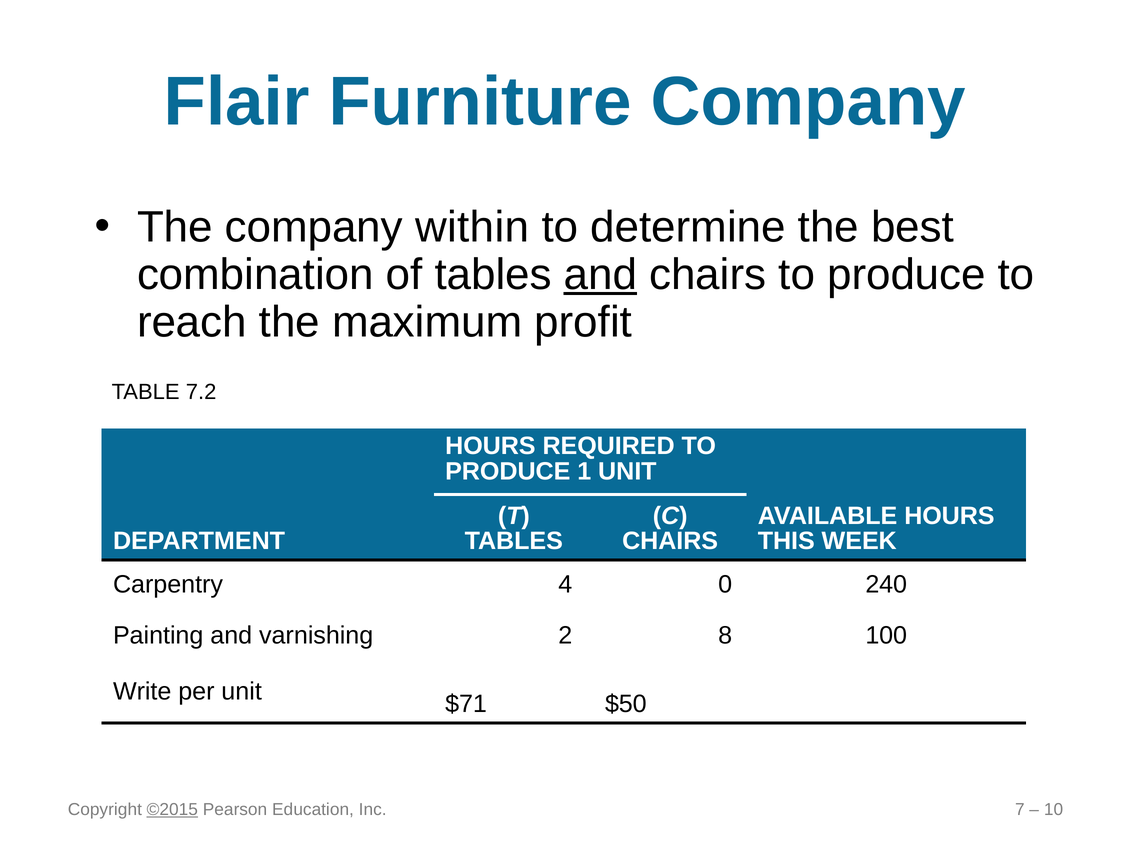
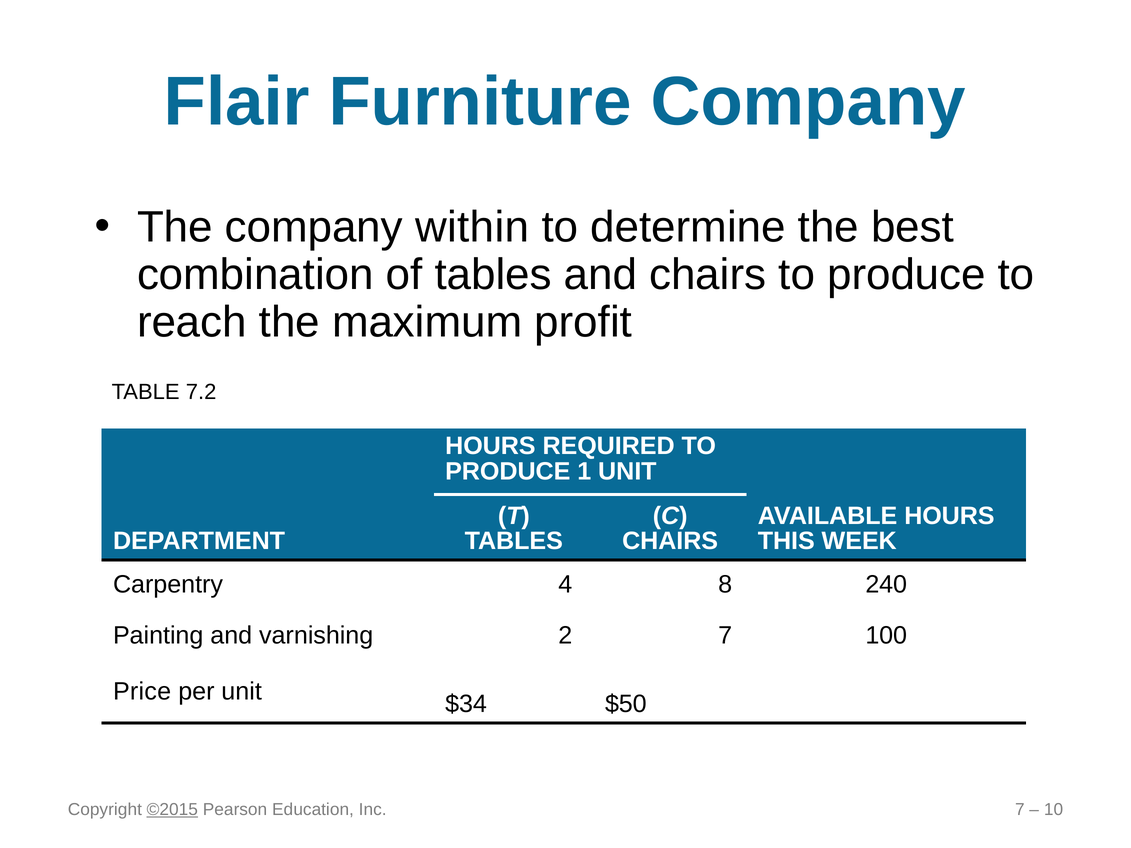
and at (600, 275) underline: present -> none
0: 0 -> 8
2 8: 8 -> 7
Write: Write -> Price
$71: $71 -> $34
